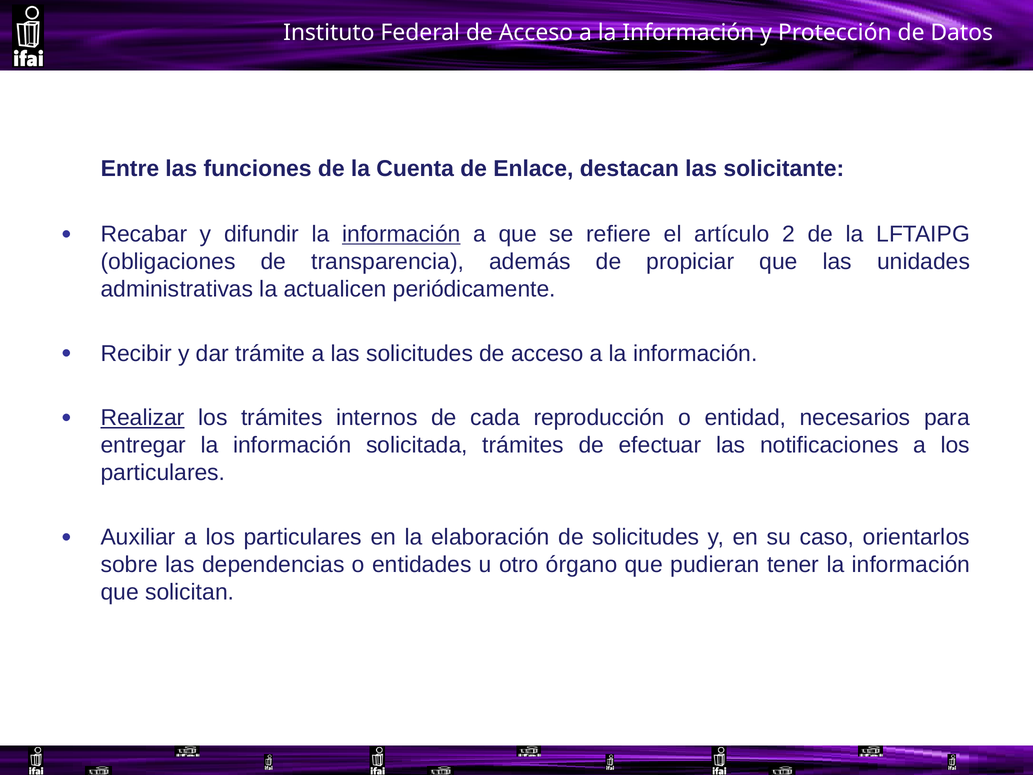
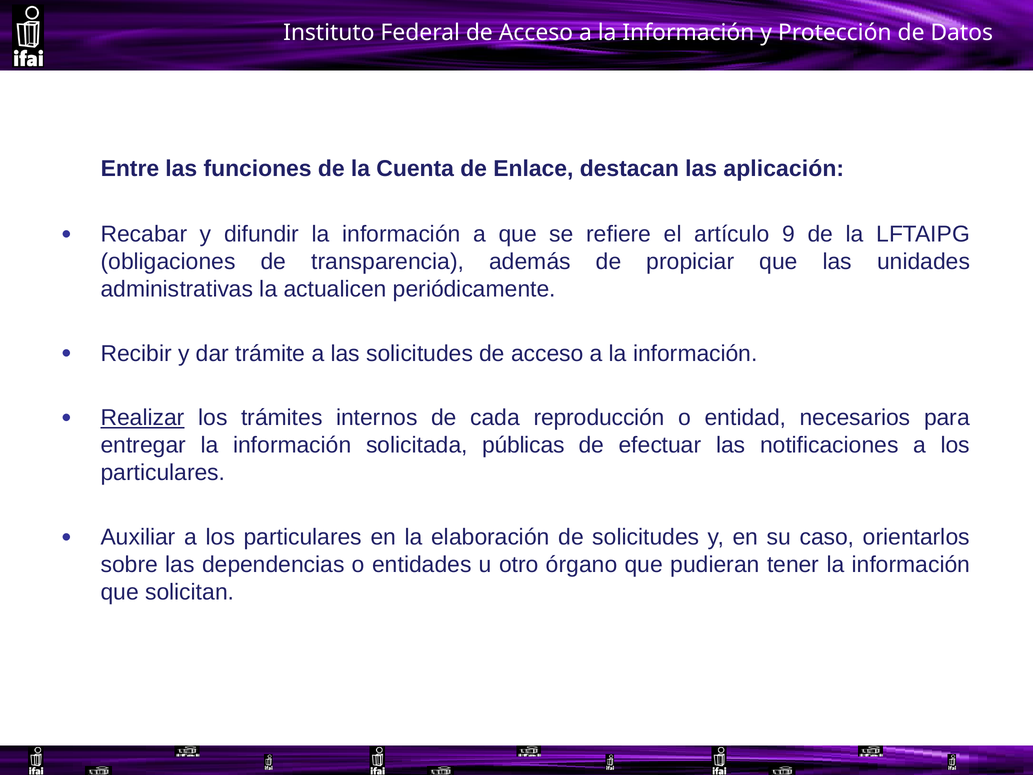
solicitante: solicitante -> aplicación
información at (401, 234) underline: present -> none
2: 2 -> 9
solicitada trámites: trámites -> públicas
